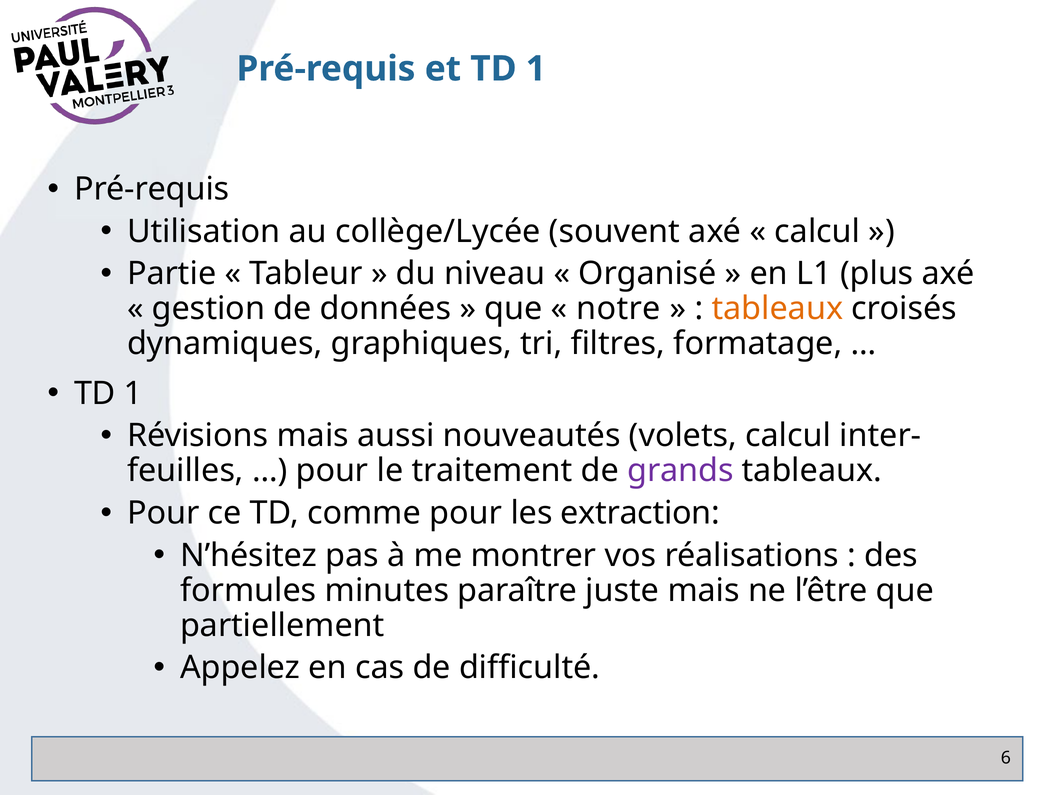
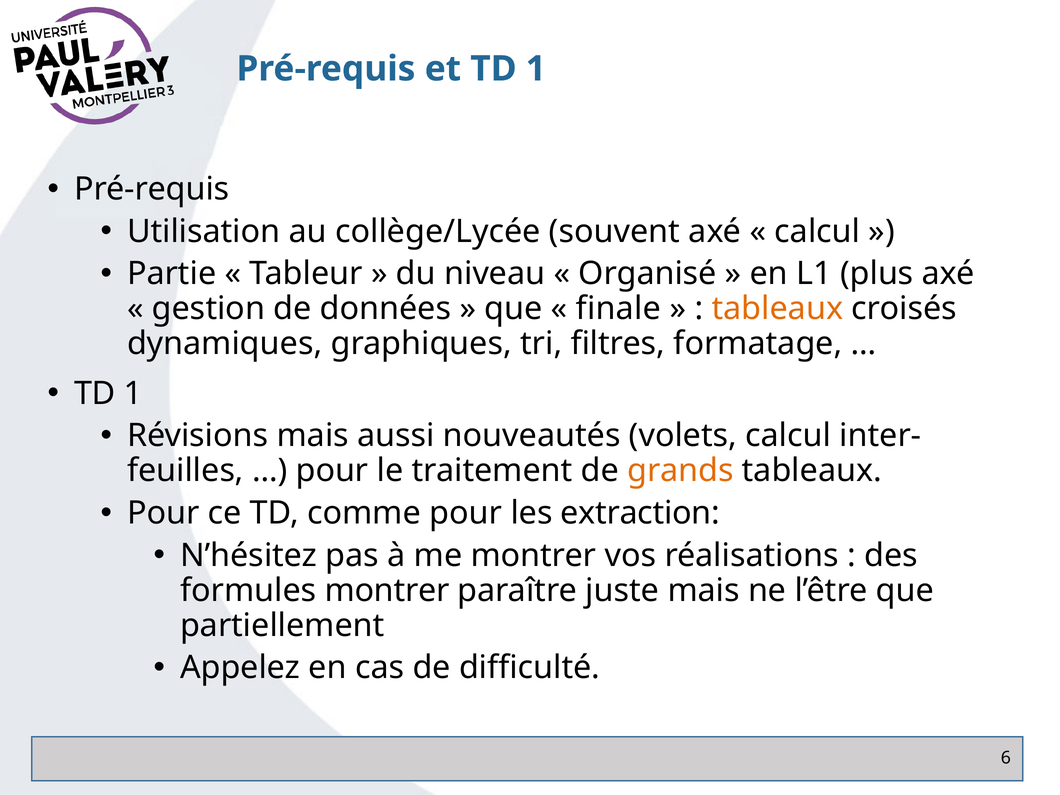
notre: notre -> finale
grands colour: purple -> orange
formules minutes: minutes -> montrer
